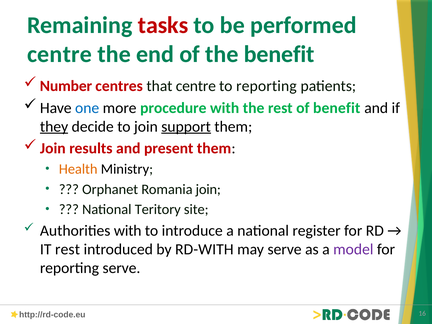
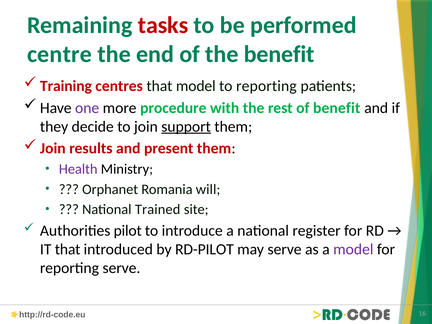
Number: Number -> Training
that centre: centre -> model
one colour: blue -> purple
they underline: present -> none
Health colour: orange -> purple
Romania join: join -> will
Teritory: Teritory -> Trained
Authorities with: with -> pilot
IT rest: rest -> that
RD-WITH: RD-WITH -> RD-PILOT
